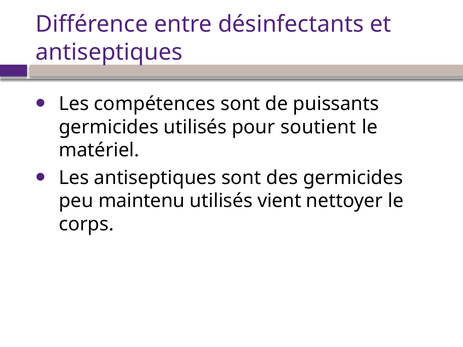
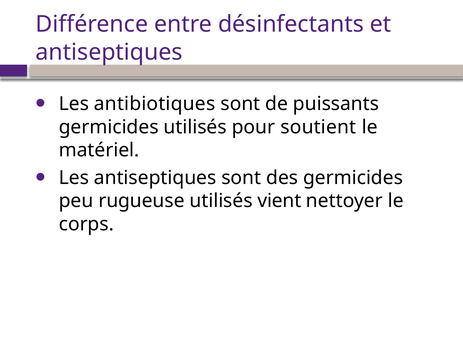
compétences: compétences -> antibiotiques
maintenu: maintenu -> rugueuse
